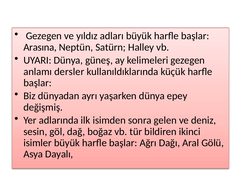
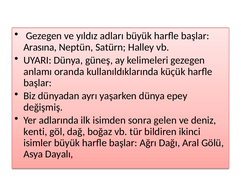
dersler: dersler -> oranda
sesin: sesin -> kenti
